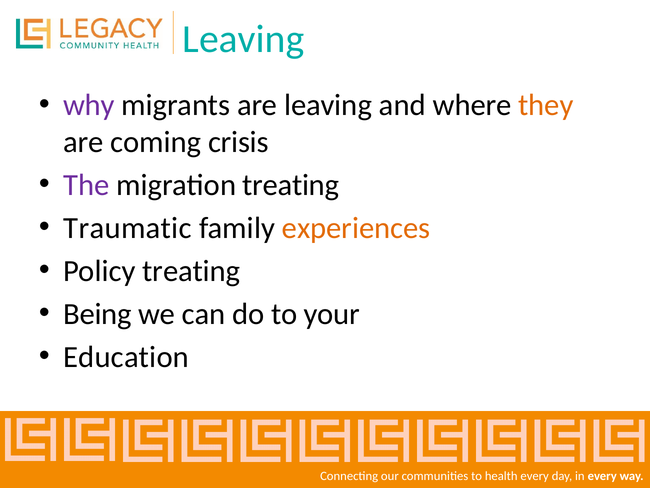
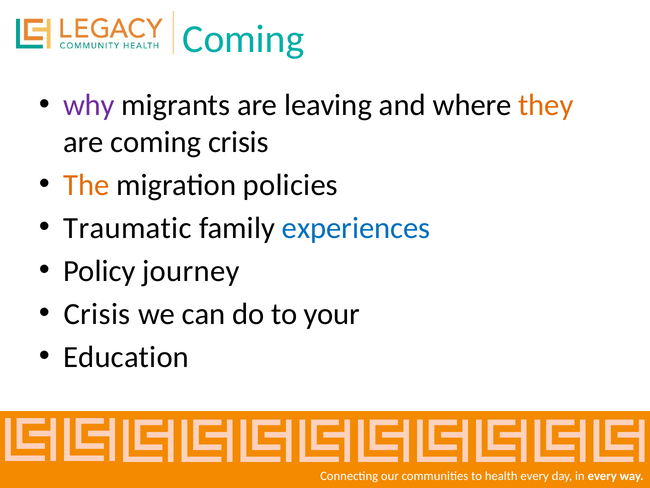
Leaving at (243, 39): Leaving -> Coming
The colour: purple -> orange
migration treating: treating -> policies
experiences colour: orange -> blue
Policy treating: treating -> journey
Being at (97, 314): Being -> Crisis
